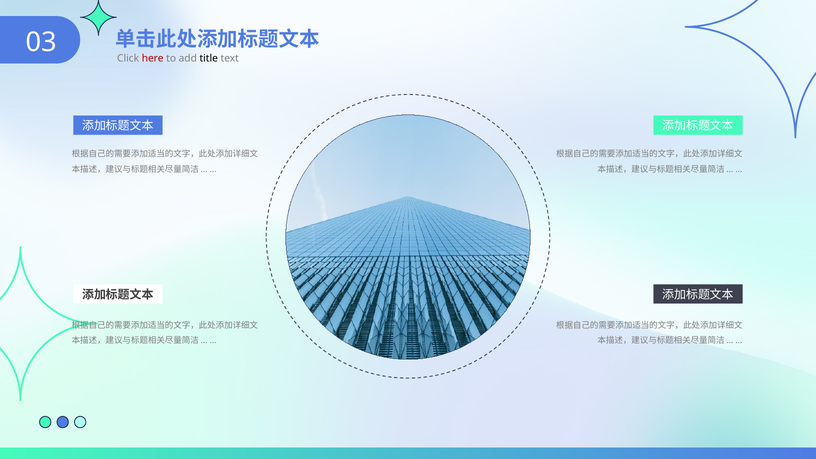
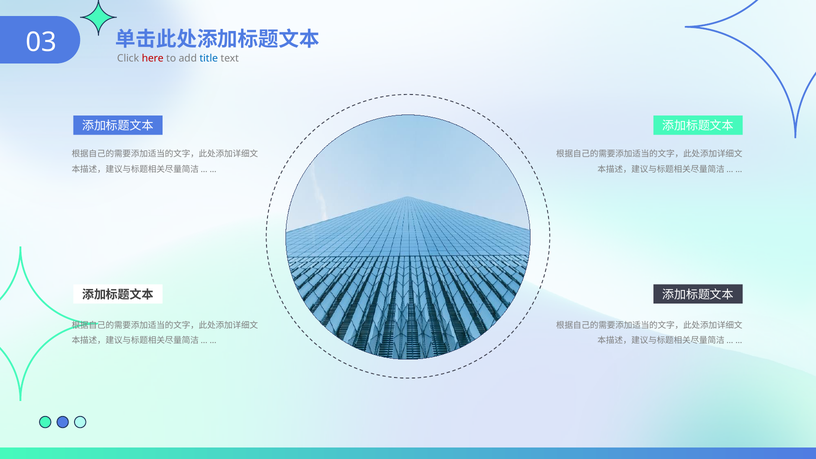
title colour: black -> blue
